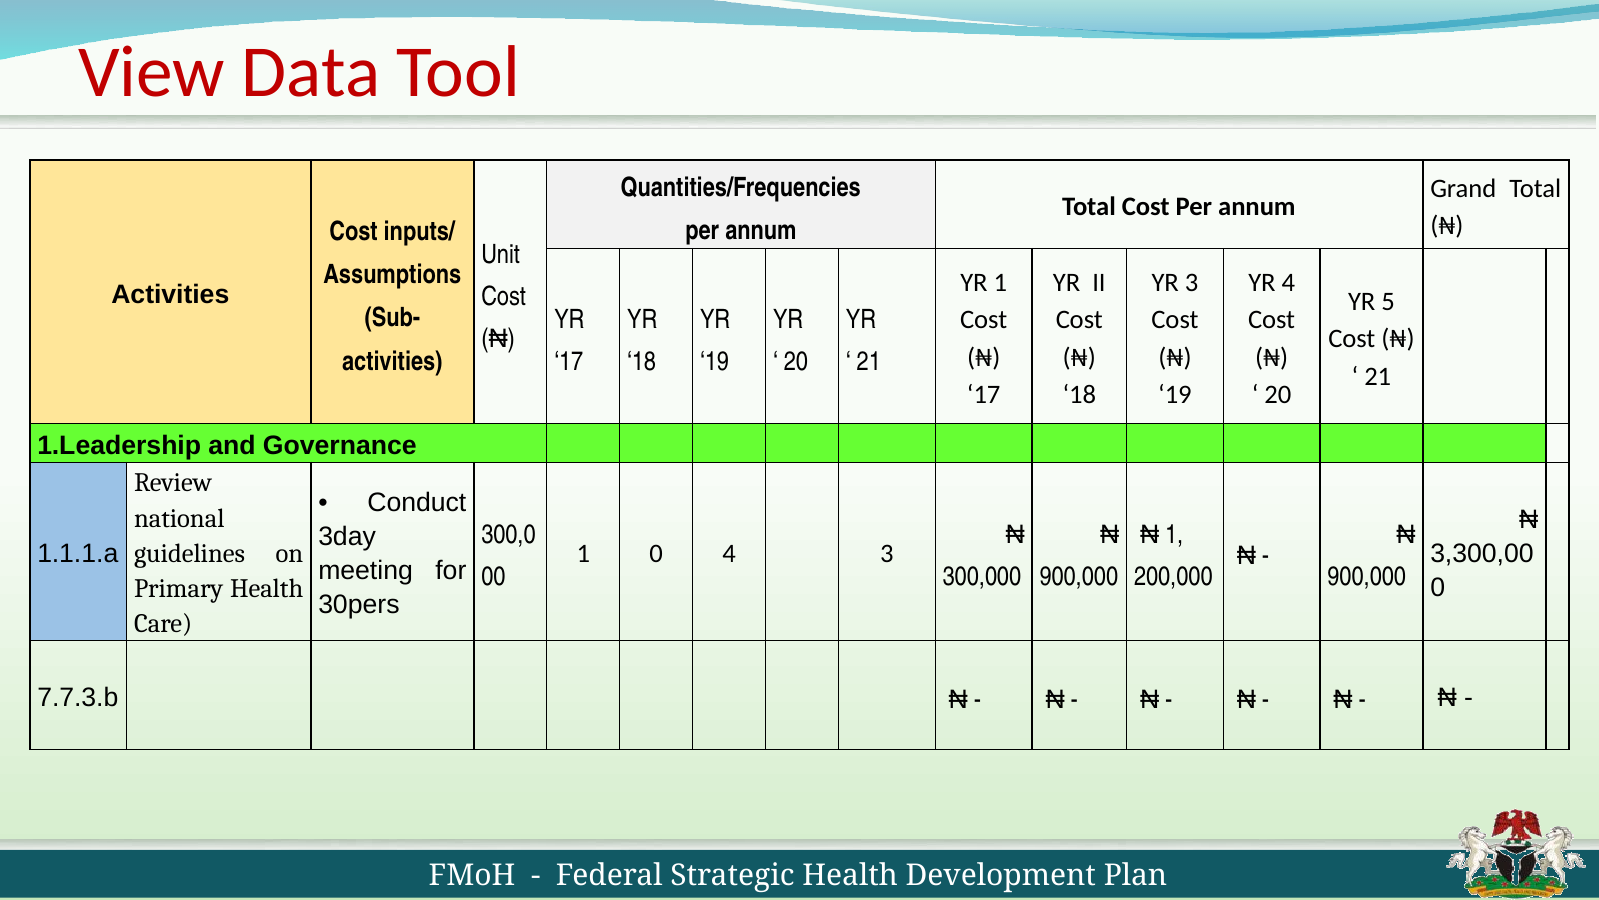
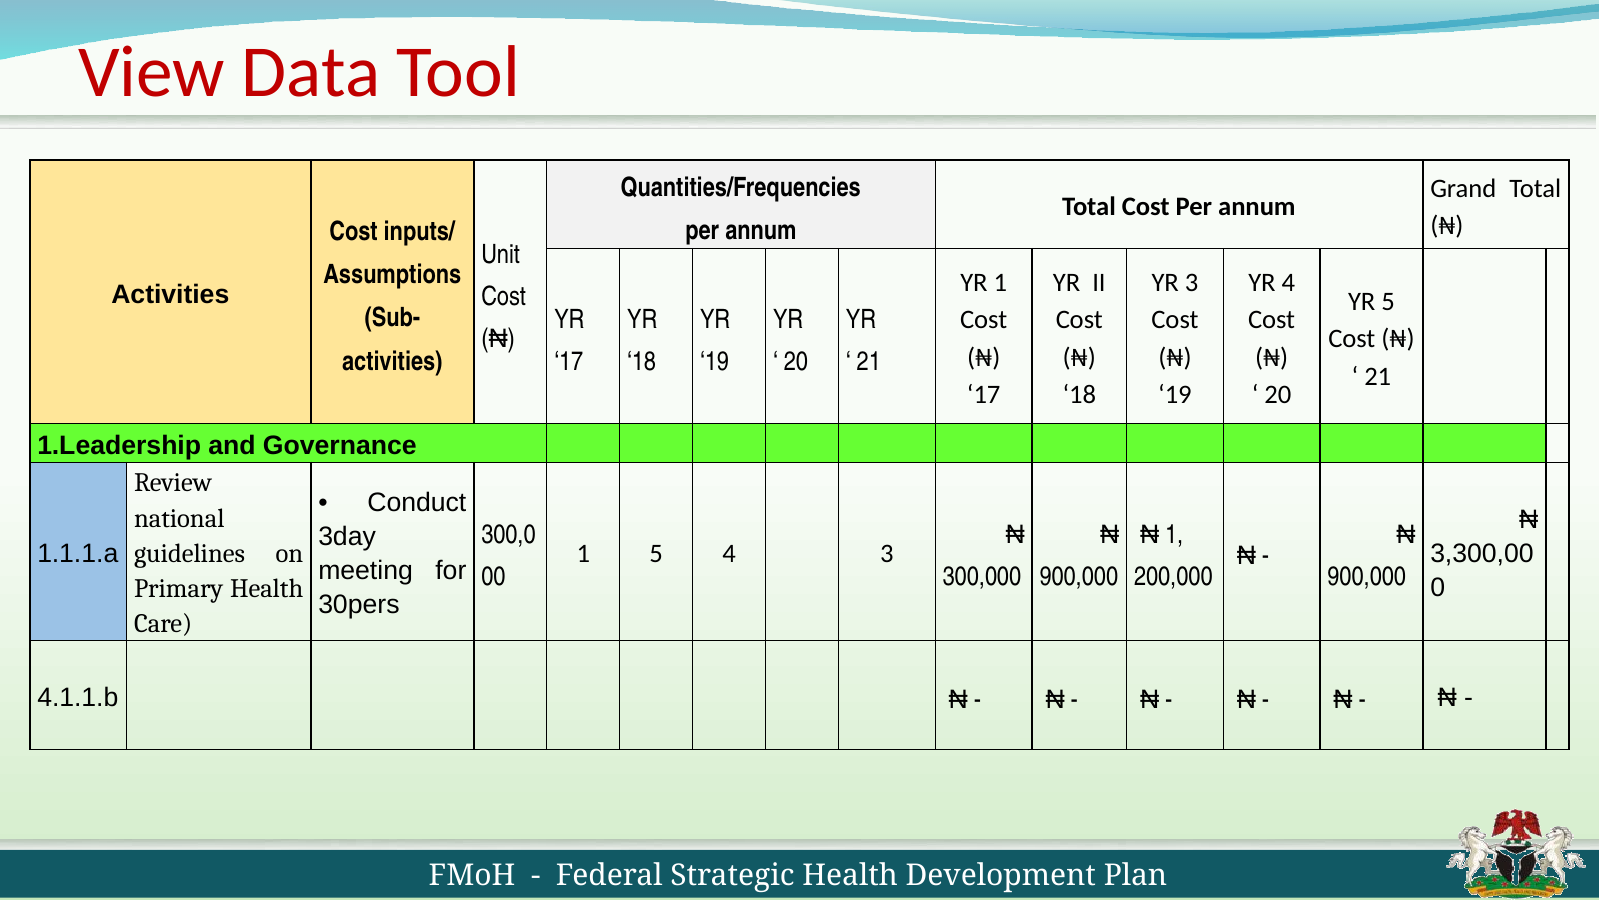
1 0: 0 -> 5
7.7.3.b: 7.7.3.b -> 4.1.1.b
